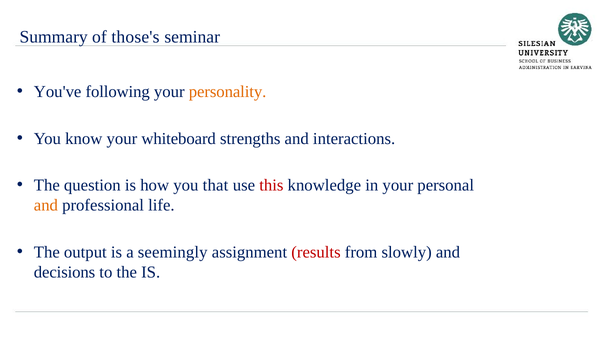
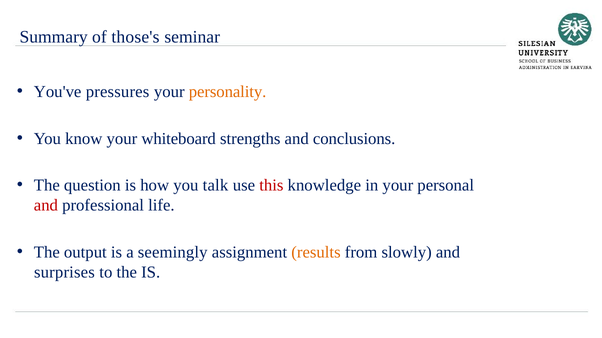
following: following -> pressures
interactions: interactions -> conclusions
that: that -> talk
and at (46, 206) colour: orange -> red
results colour: red -> orange
decisions: decisions -> surprises
